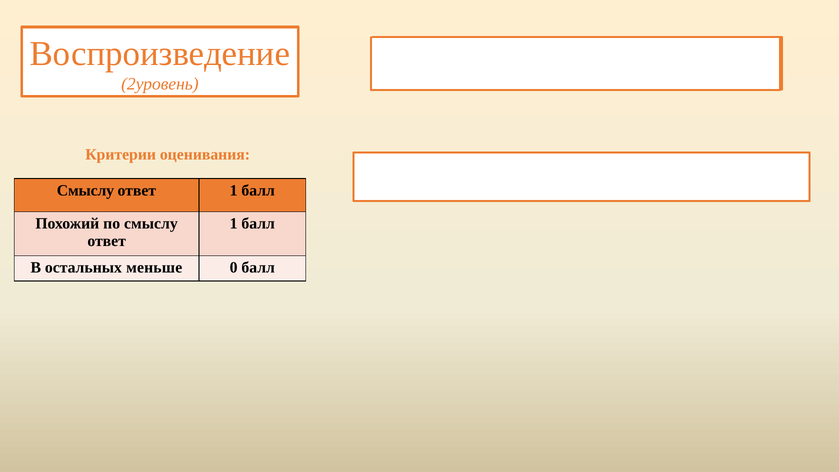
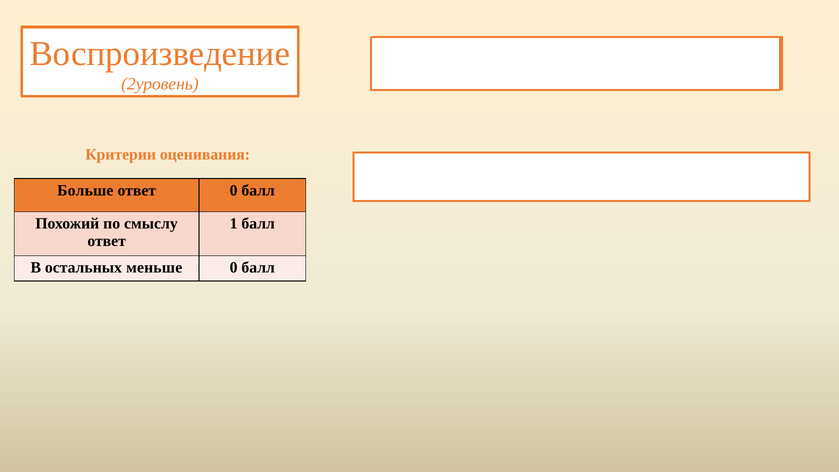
Смыслу at (85, 190): Смыслу -> Больше
1 at (234, 190): 1 -> 0
